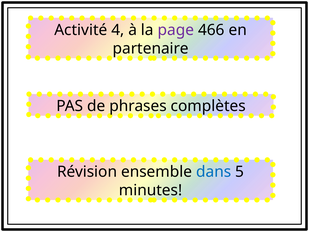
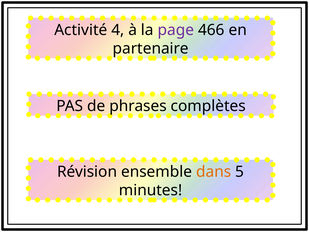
dans colour: blue -> orange
